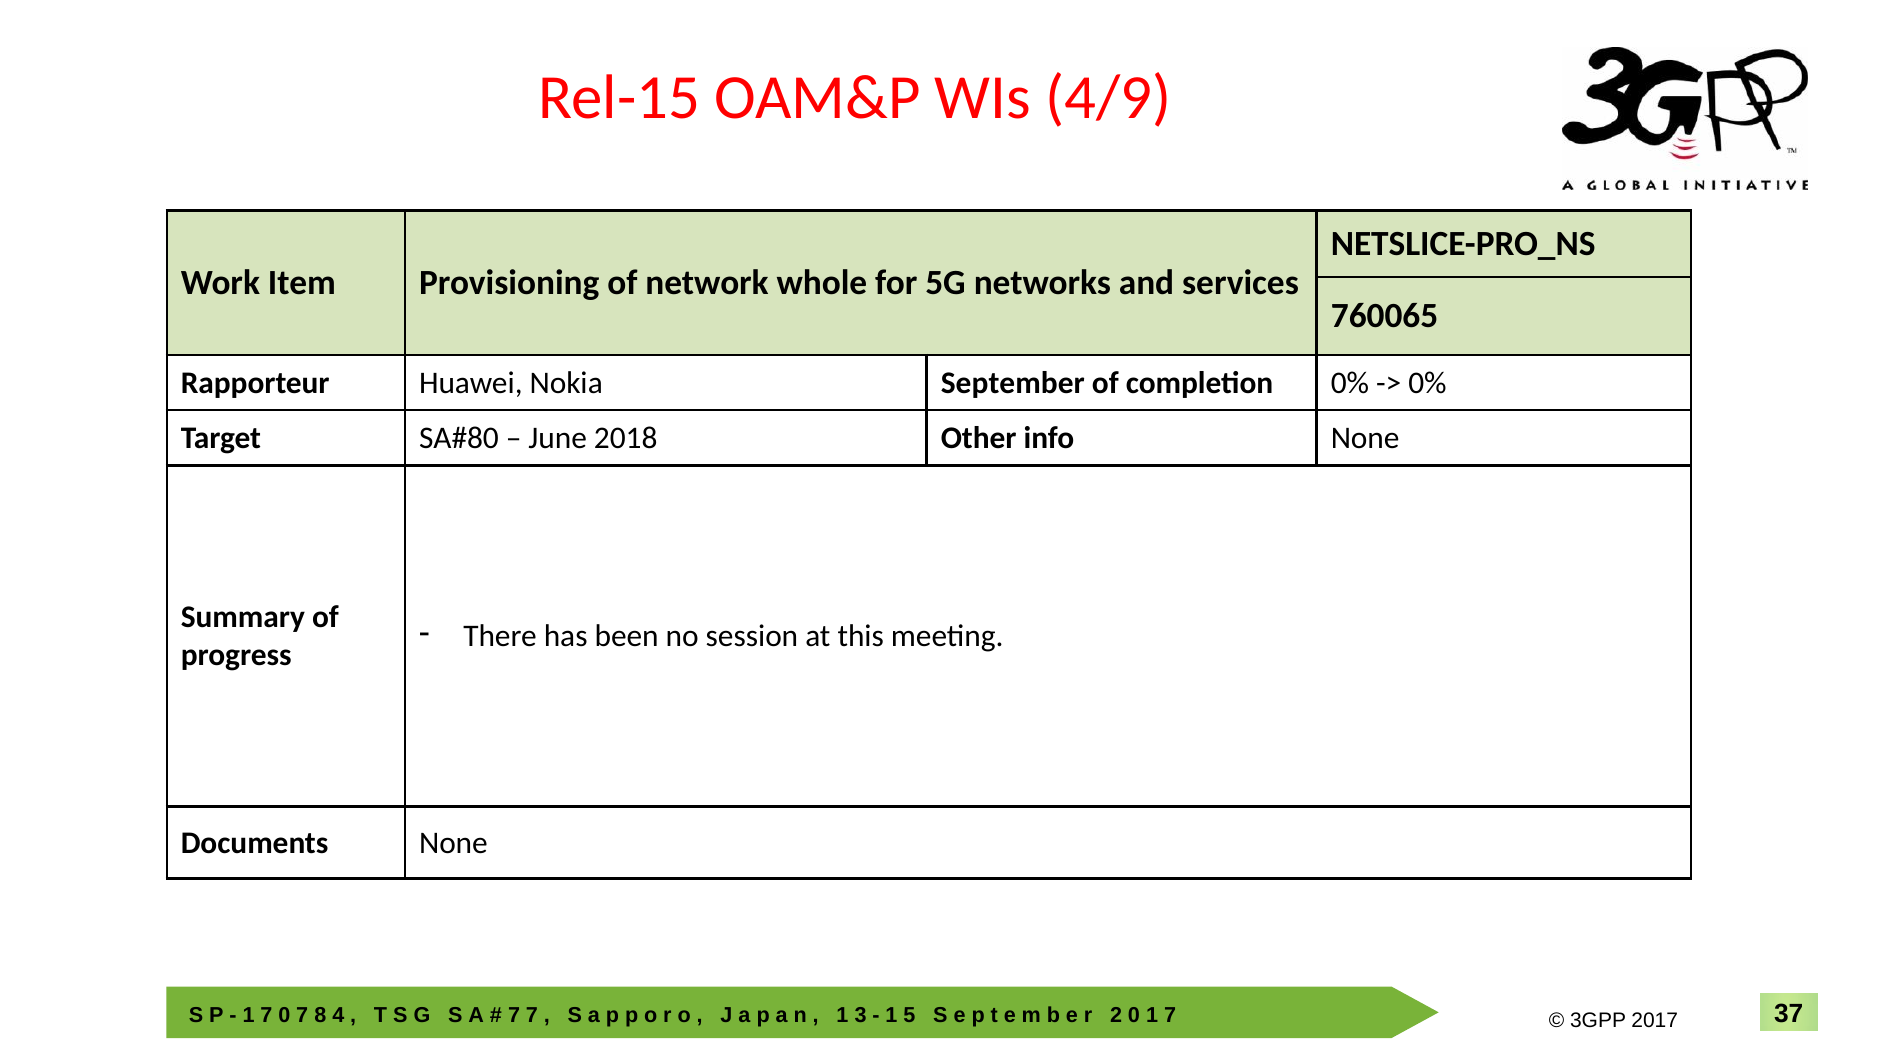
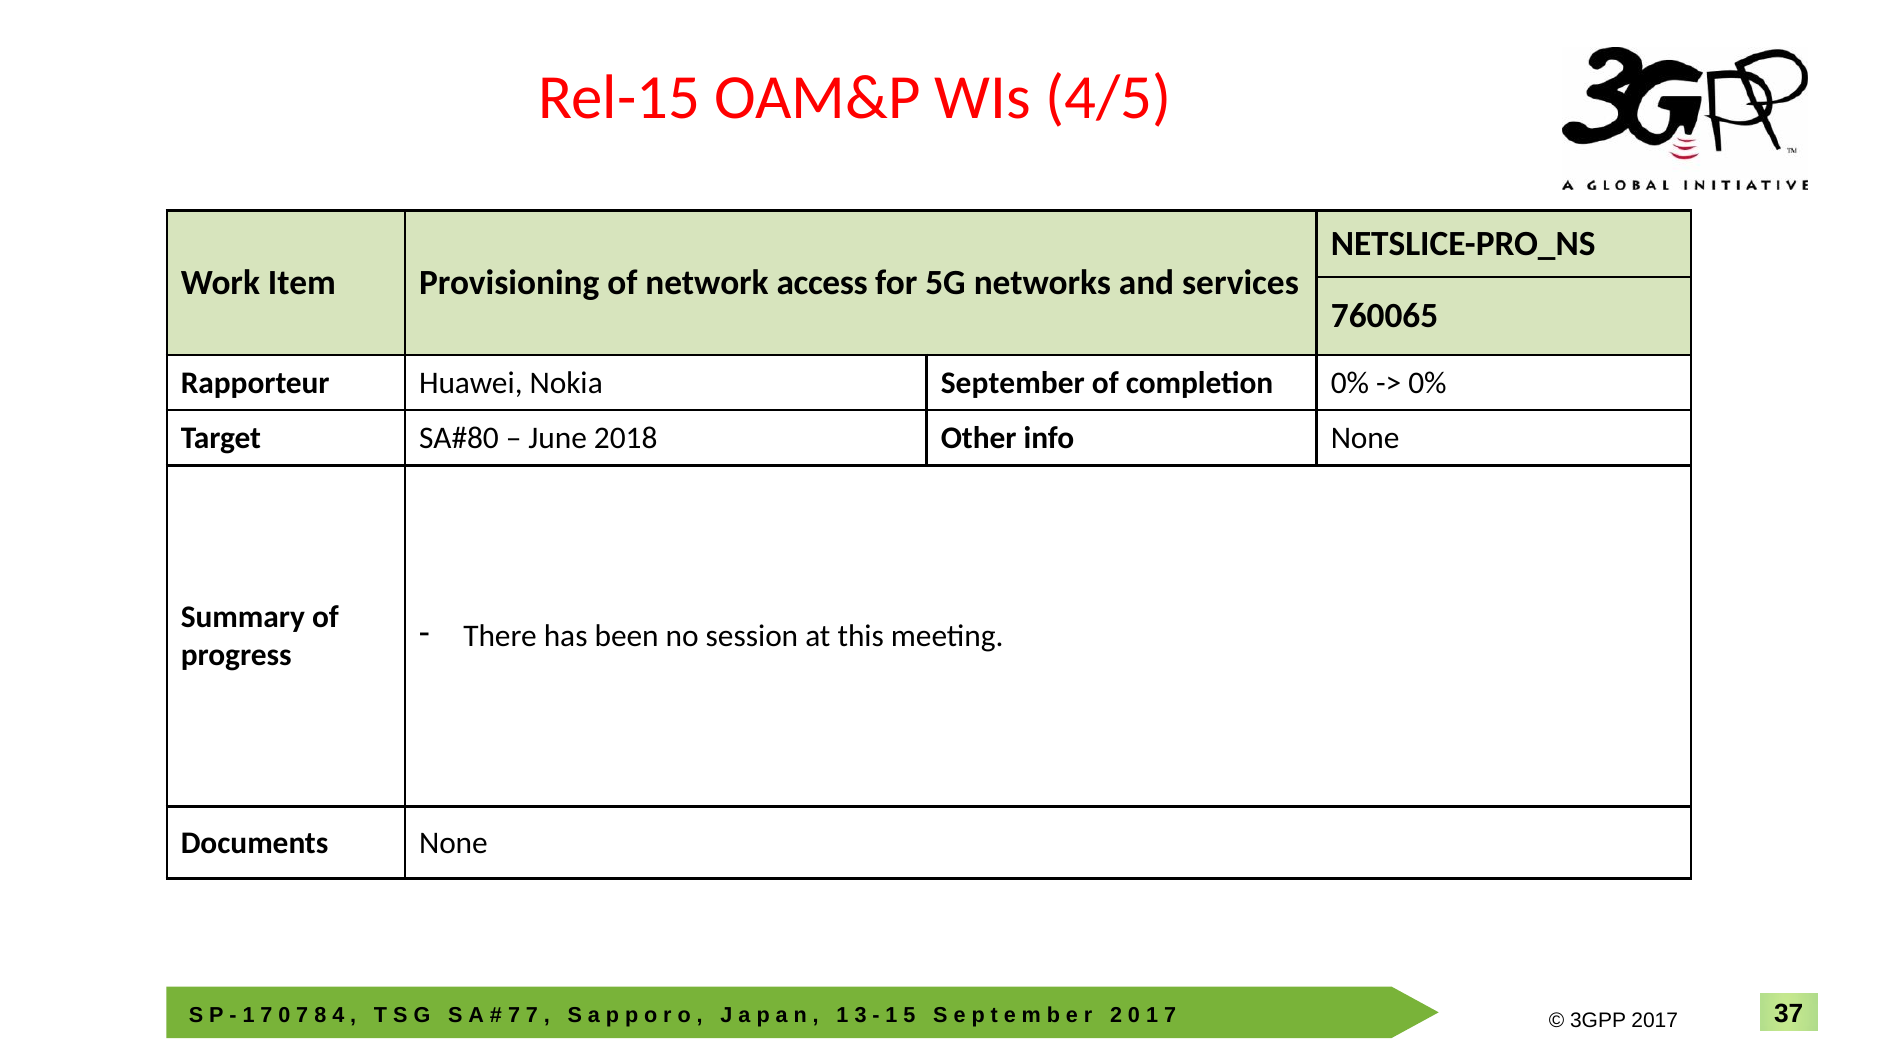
4/9: 4/9 -> 4/5
whole: whole -> access
